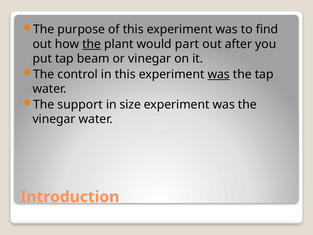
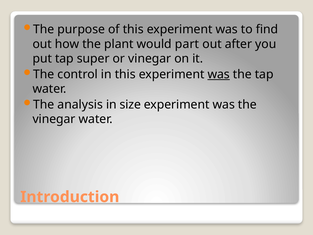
the at (92, 44) underline: present -> none
beam: beam -> super
support: support -> analysis
